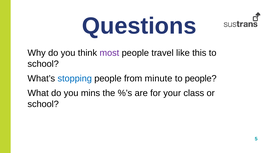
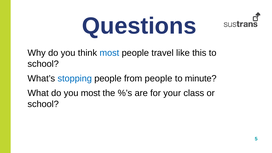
most at (109, 53) colour: purple -> blue
from minute: minute -> people
to people: people -> minute
you mins: mins -> most
